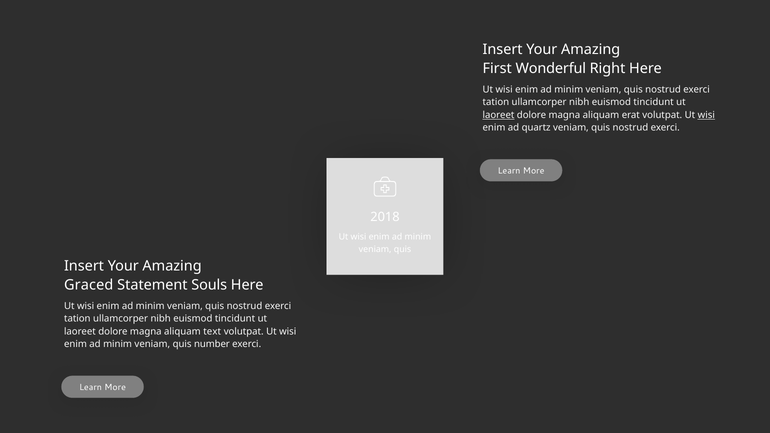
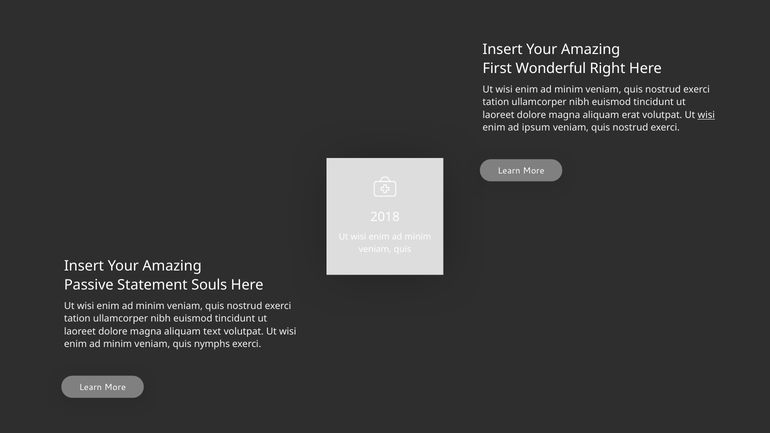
laoreet at (498, 115) underline: present -> none
quartz: quartz -> ipsum
Graced: Graced -> Passive
number: number -> nymphs
